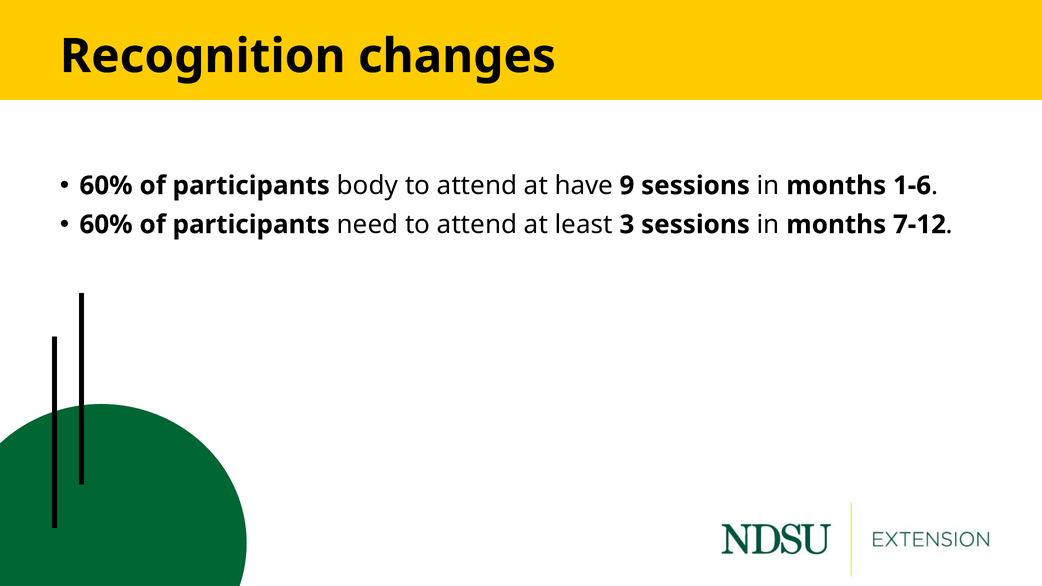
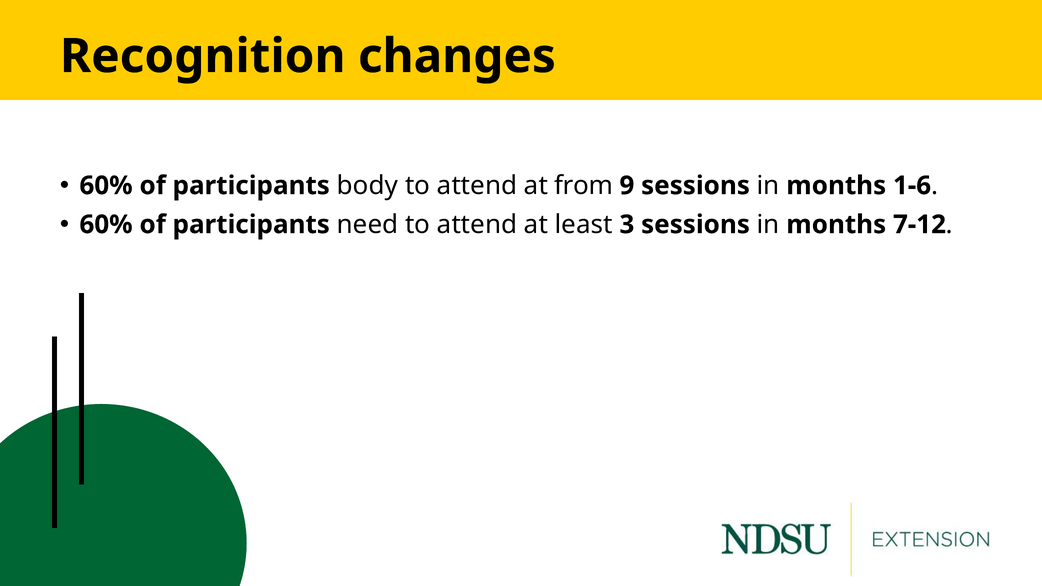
have: have -> from
